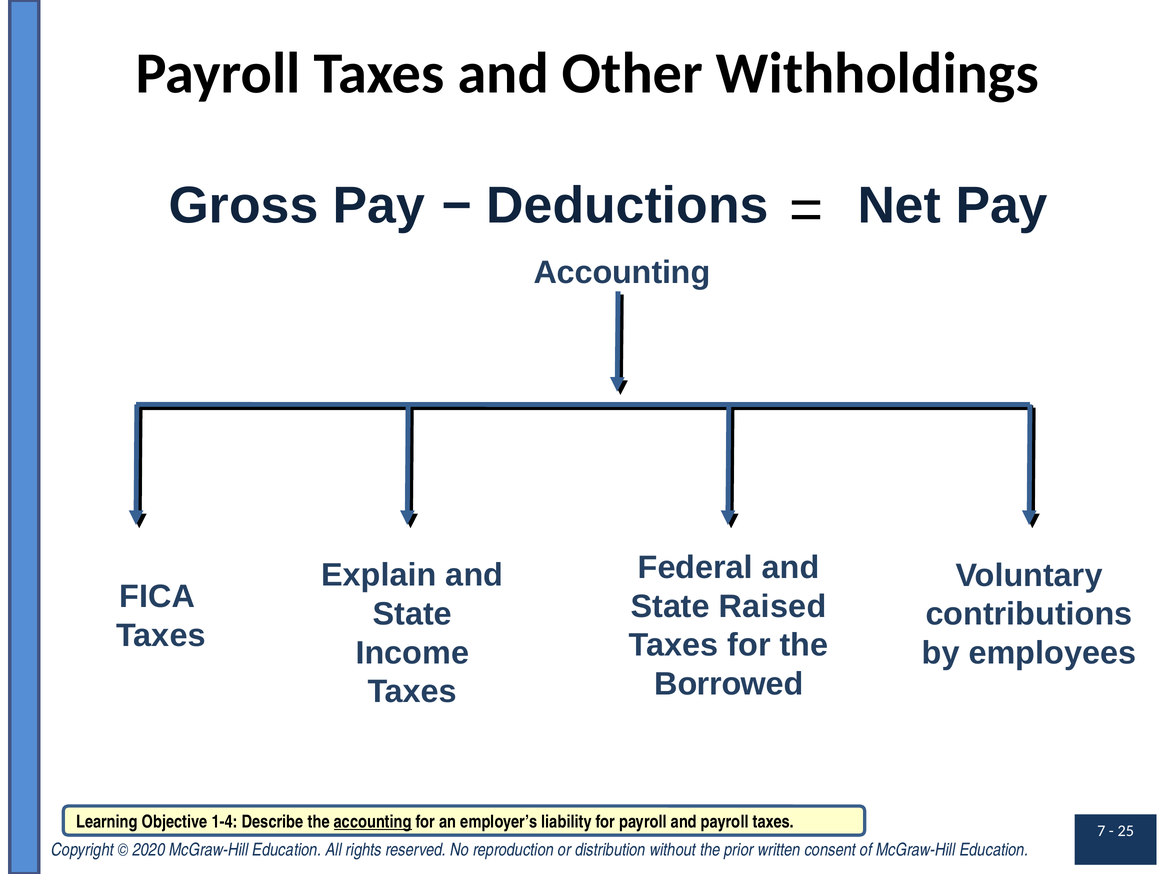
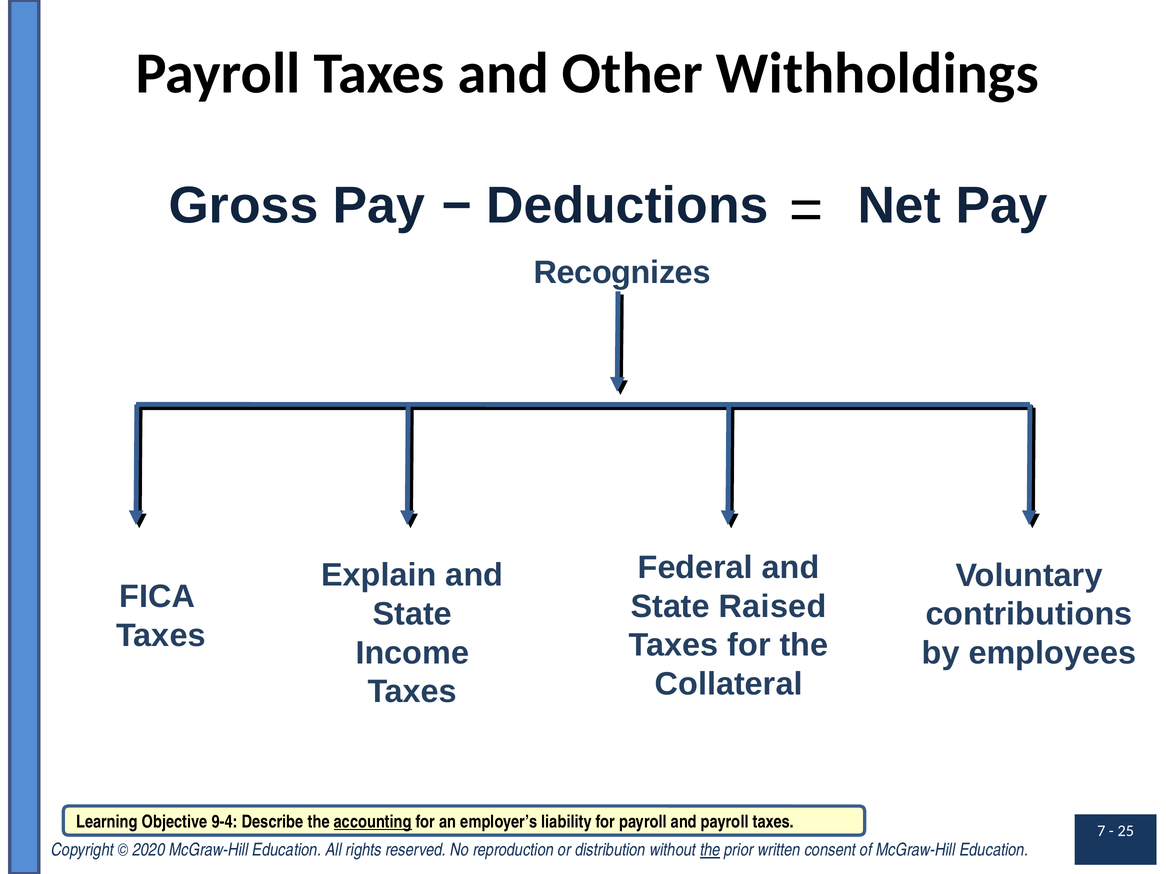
Accounting at (622, 273): Accounting -> Recognizes
Borrowed: Borrowed -> Collateral
1-4: 1-4 -> 9-4
the at (710, 851) underline: none -> present
